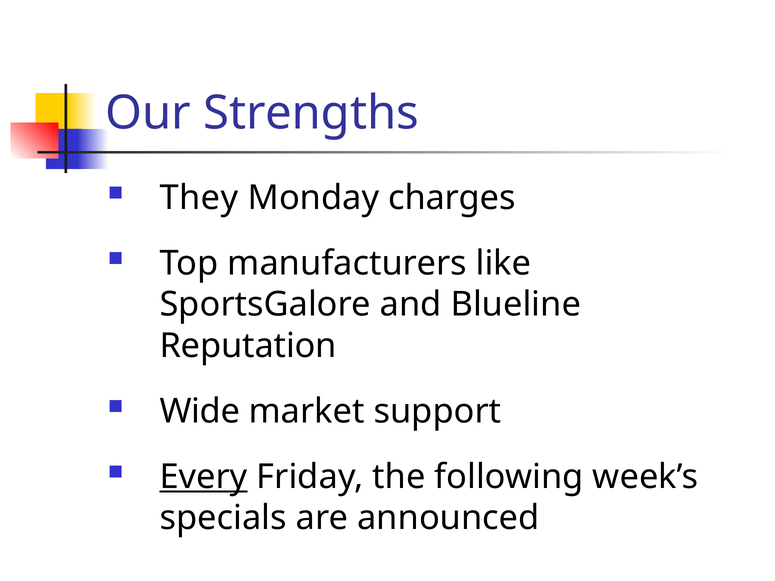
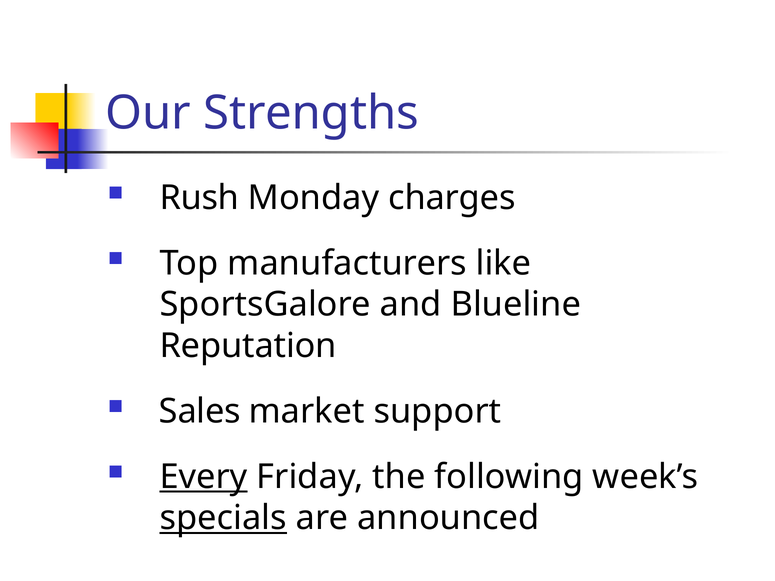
They: They -> Rush
Wide: Wide -> Sales
specials underline: none -> present
